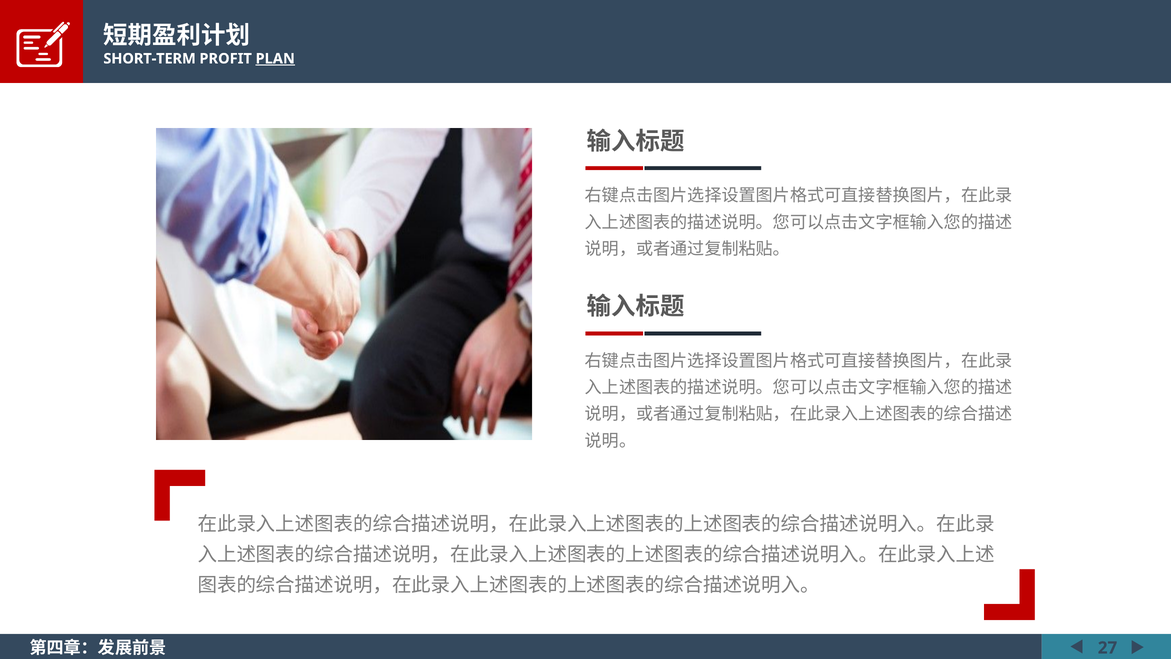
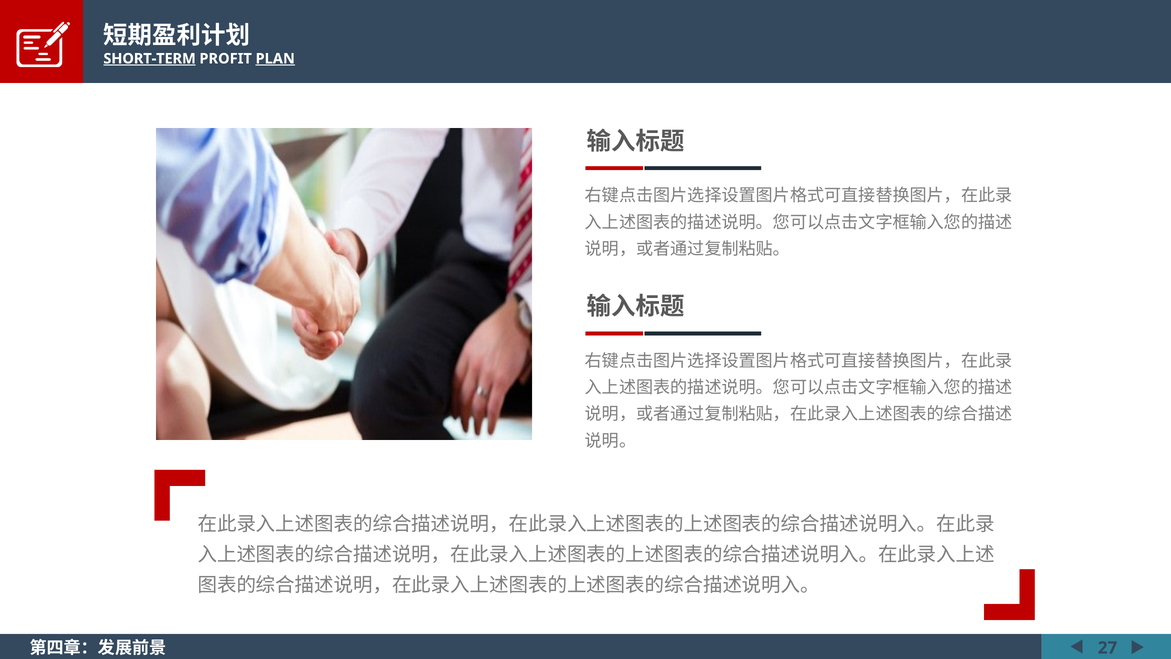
SHORT-TERM underline: none -> present
